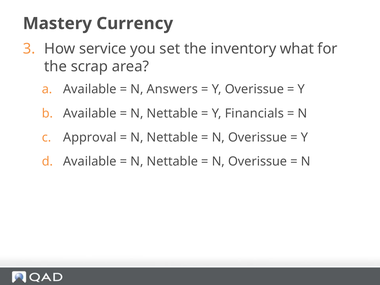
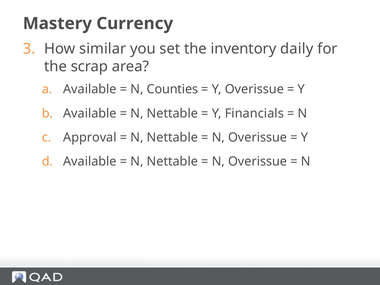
service: service -> similar
what: what -> daily
Answers: Answers -> Counties
